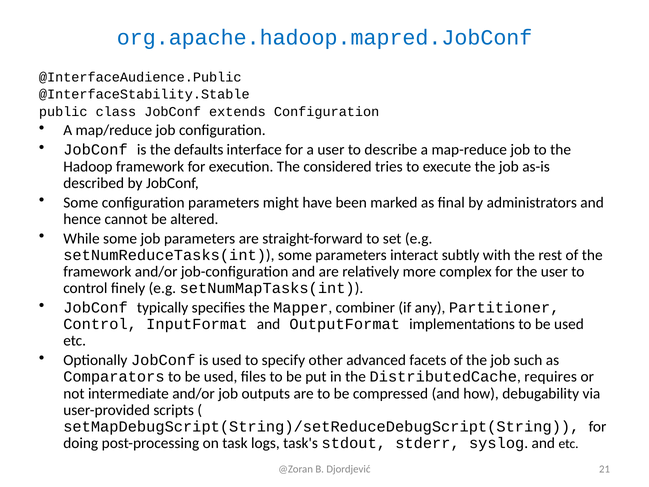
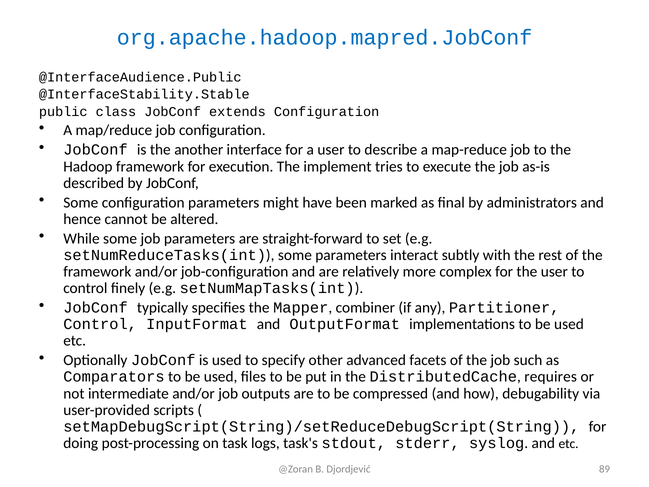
defaults: defaults -> another
considered: considered -> implement
21: 21 -> 89
